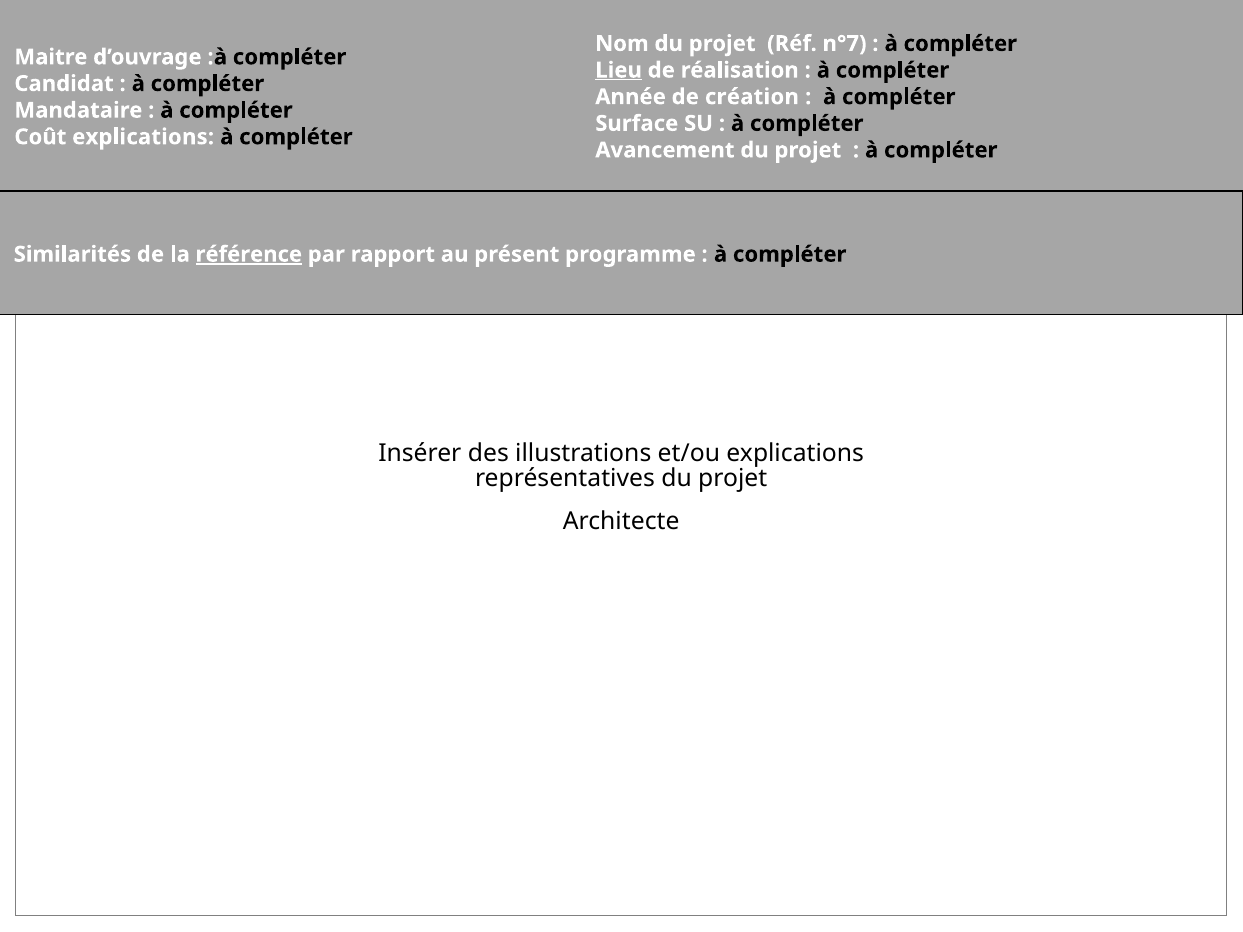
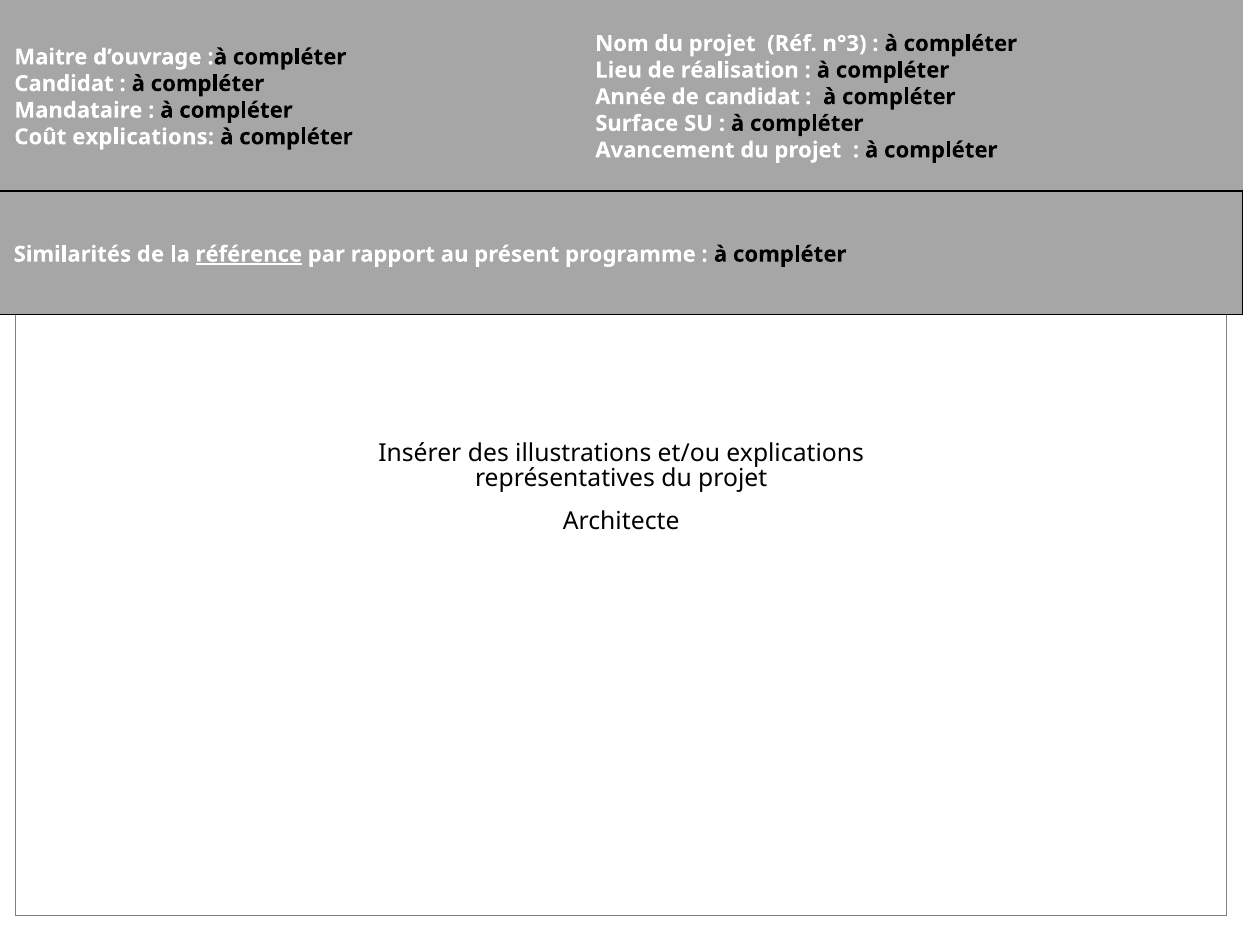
n°7: n°7 -> n°3
Lieu underline: present -> none
de création: création -> candidat
